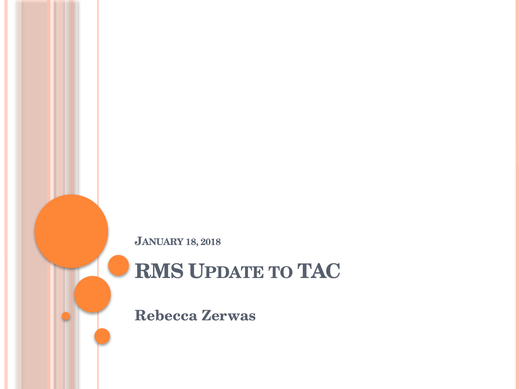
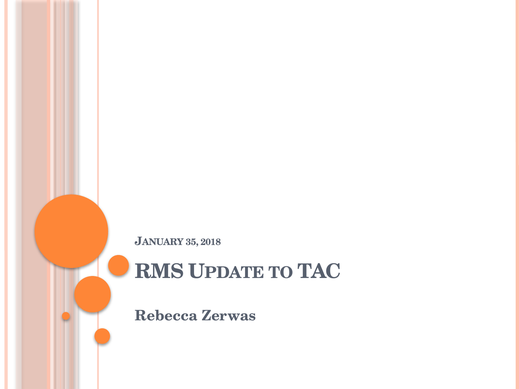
18: 18 -> 35
